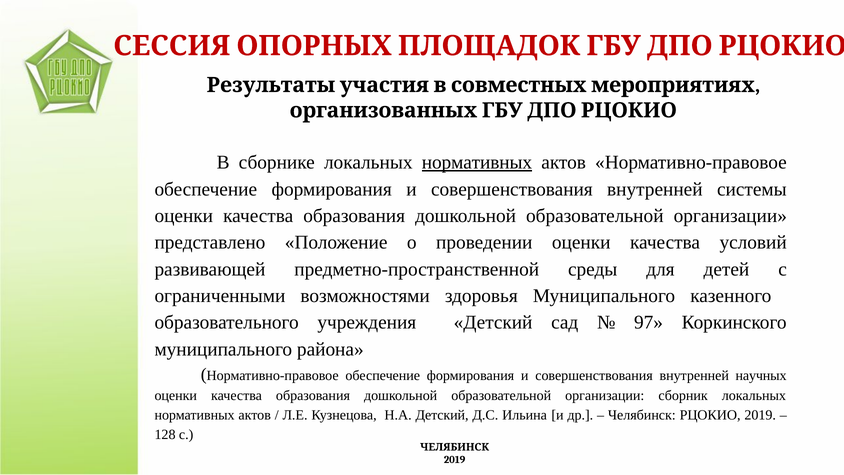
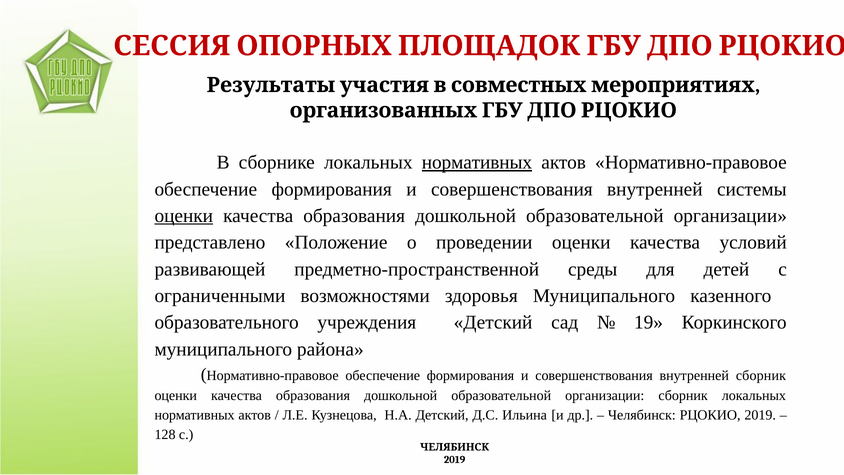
оценки at (184, 216) underline: none -> present
97: 97 -> 19
внутренней научных: научных -> сборник
